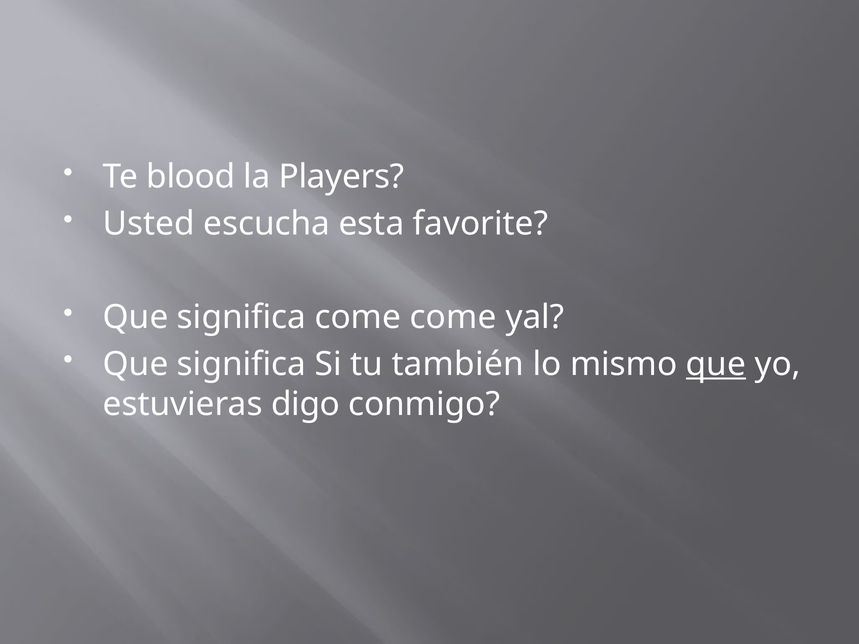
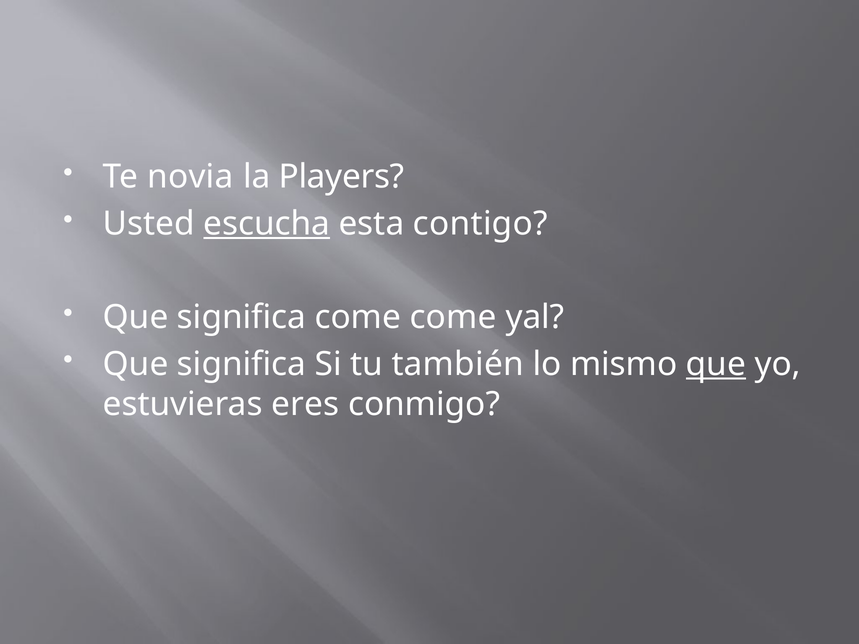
blood: blood -> novia
escucha underline: none -> present
favorite: favorite -> contigo
digo: digo -> eres
